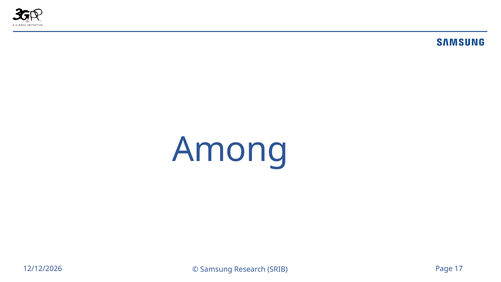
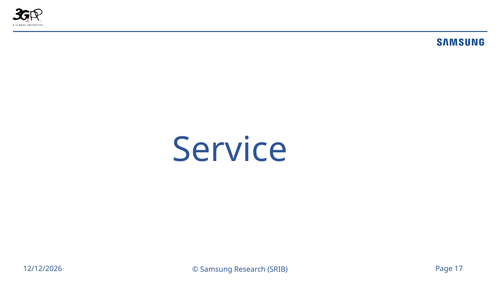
Among: Among -> Service
